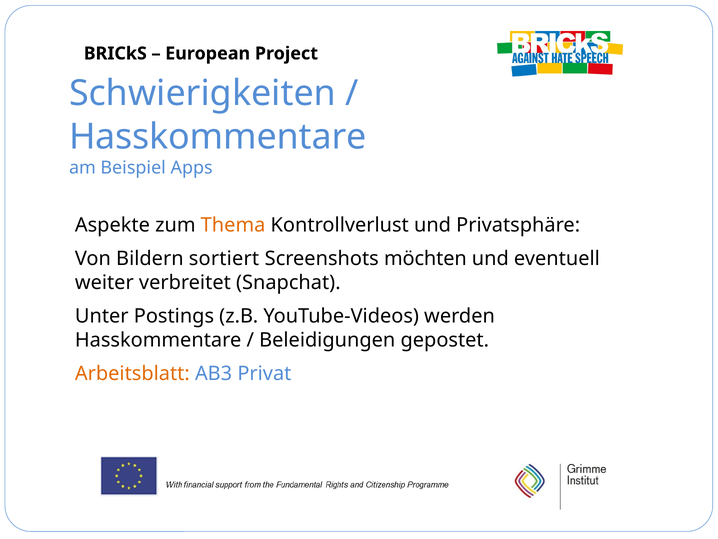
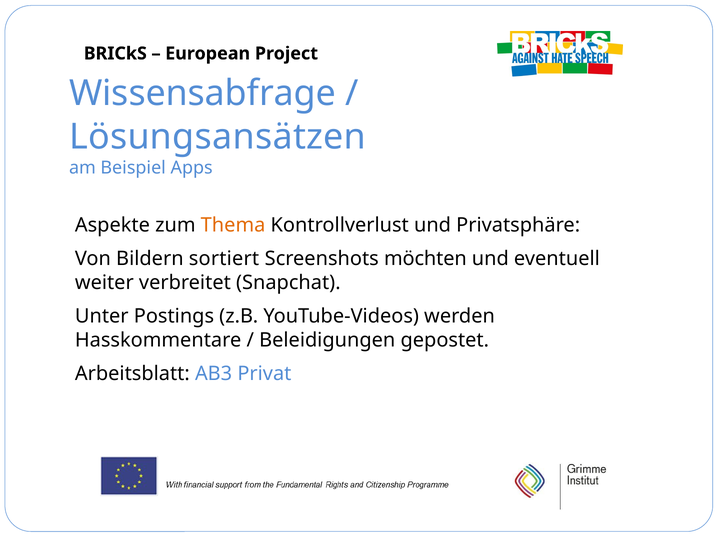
Schwierigkeiten: Schwierigkeiten -> Wissensabfrage
Hasskommentare at (218, 137): Hasskommentare -> Lösungsansätzen
Arbeitsblatt colour: orange -> black
